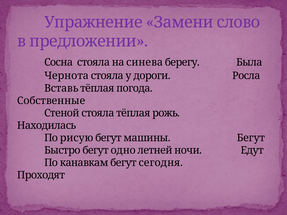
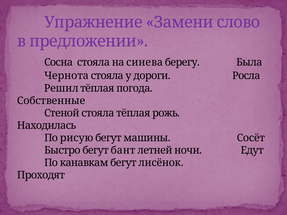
Вставь: Вставь -> Решил
машины Бегут: Бегут -> Сосёт
одно: одно -> бант
сегодня: сегодня -> лисёнок
